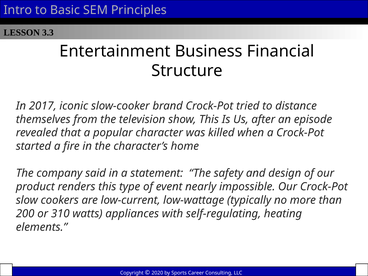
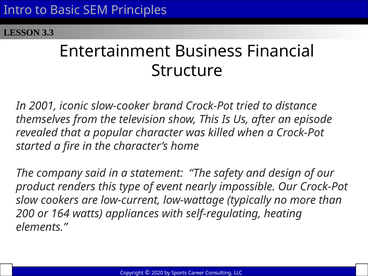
2017: 2017 -> 2001
310: 310 -> 164
